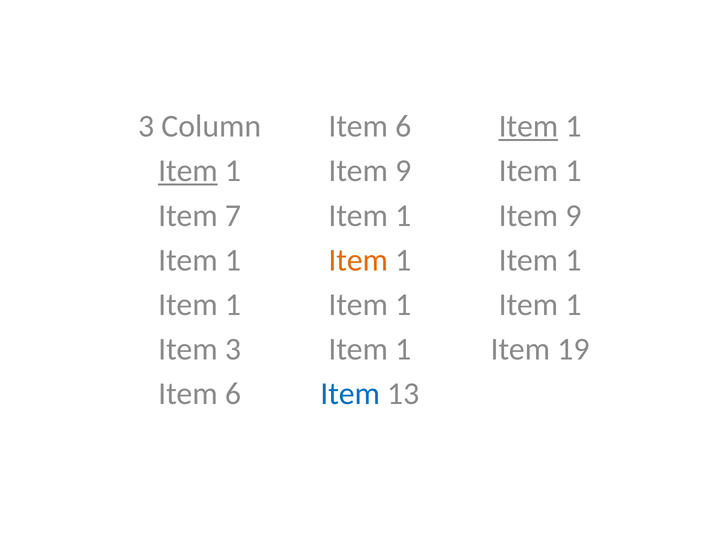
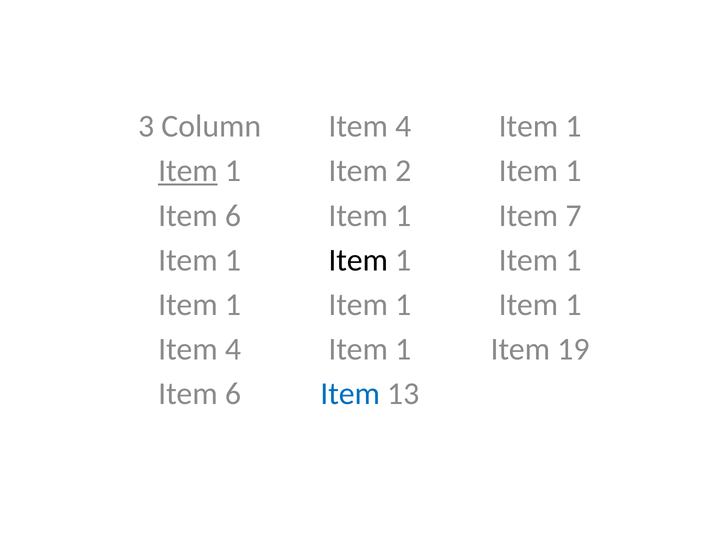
6 at (403, 126): 6 -> 4
Item at (528, 126) underline: present -> none
9 at (403, 171): 9 -> 2
7 at (233, 216): 7 -> 6
9 at (573, 216): 9 -> 7
Item at (358, 260) colour: orange -> black
3 at (233, 349): 3 -> 4
